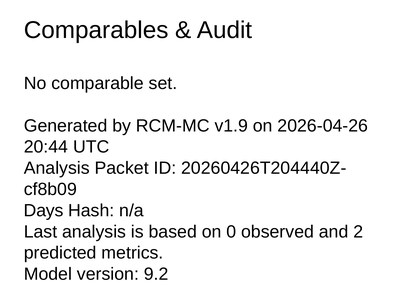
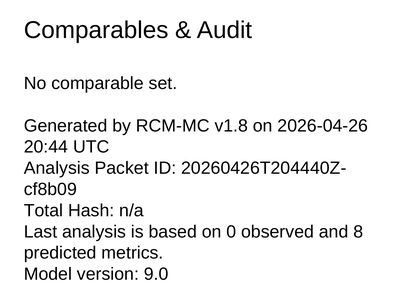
v1.9: v1.9 -> v1.8
Days: Days -> Total
2: 2 -> 8
9.2: 9.2 -> 9.0
